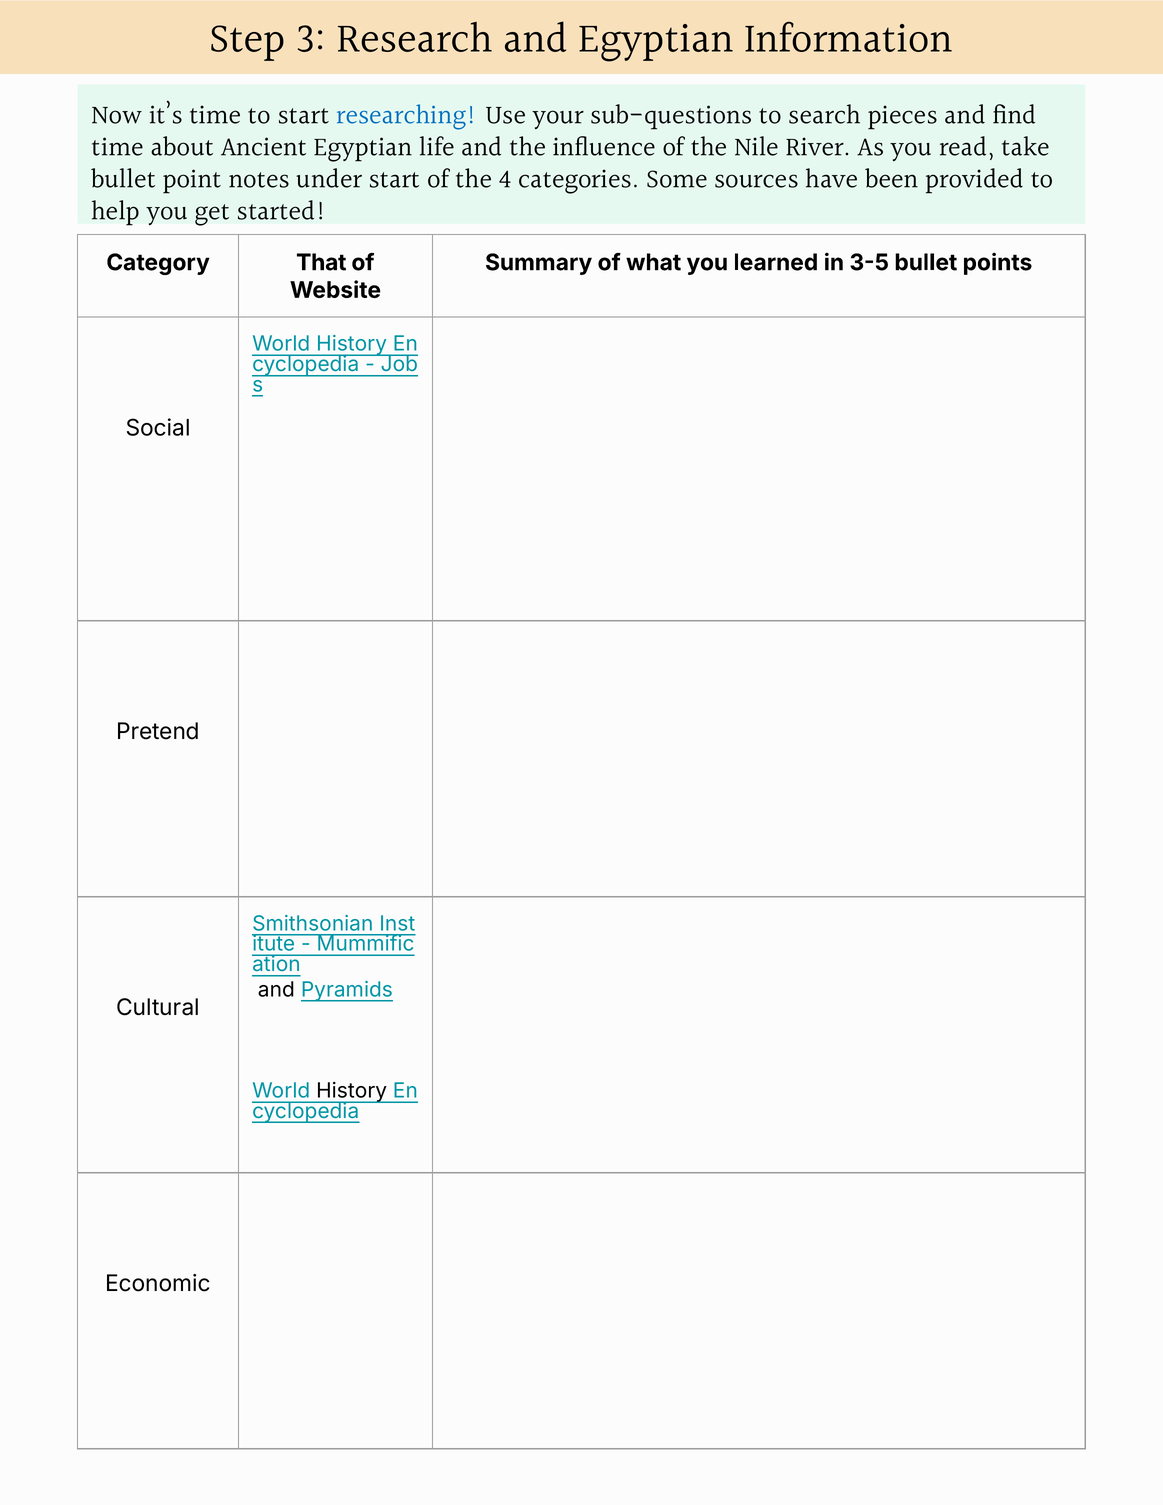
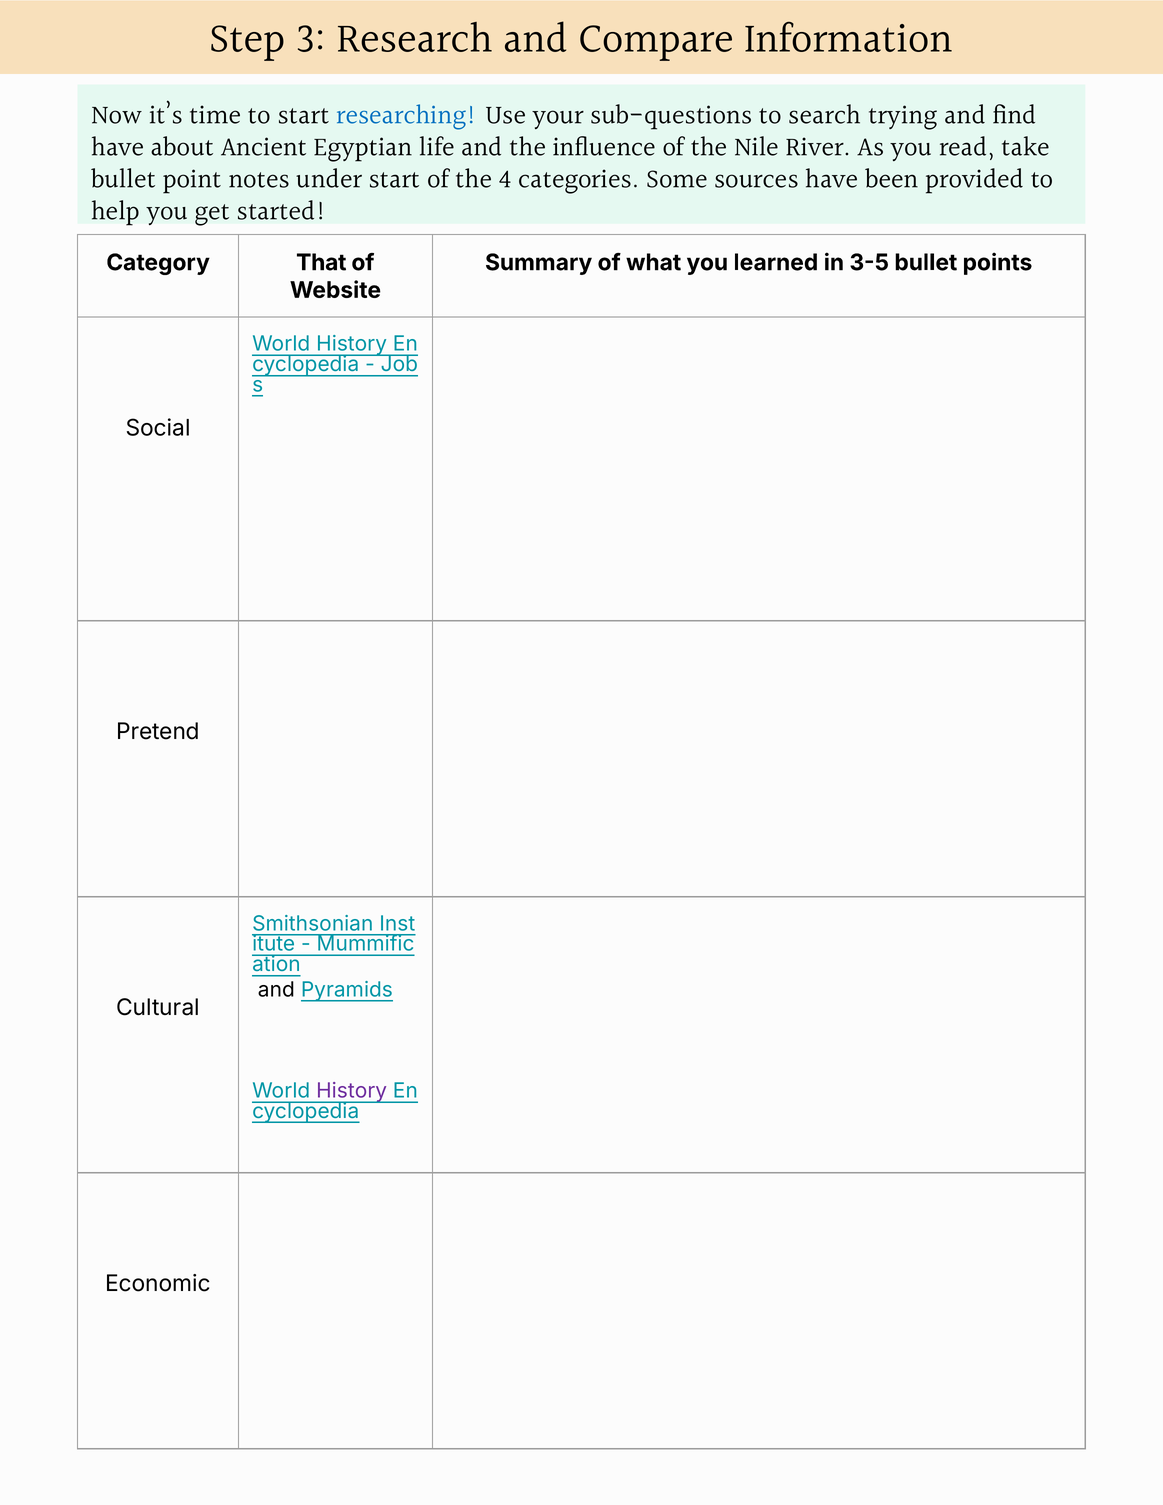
and Egyptian: Egyptian -> Compare
pieces: pieces -> trying
time at (118, 148): time -> have
History at (352, 1091) colour: black -> purple
